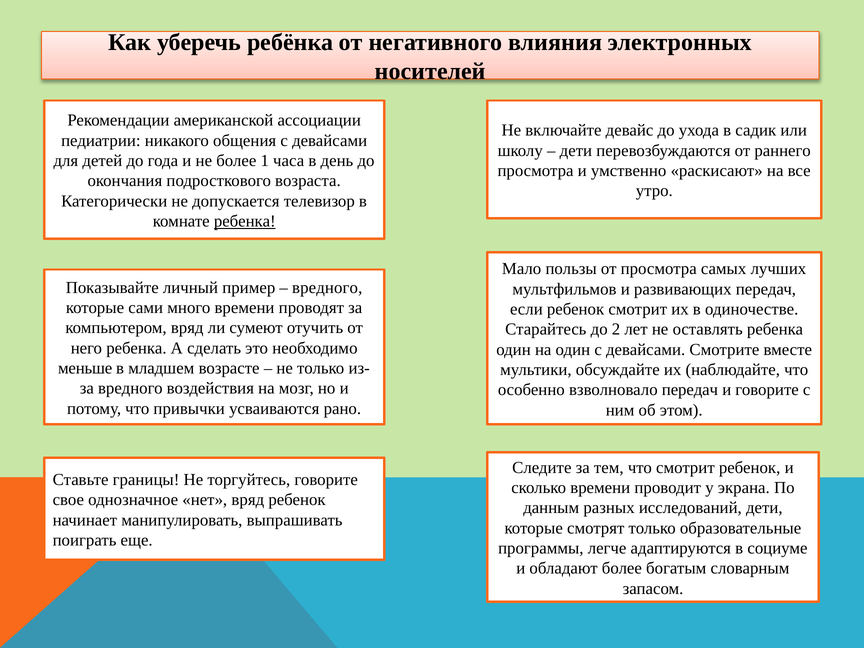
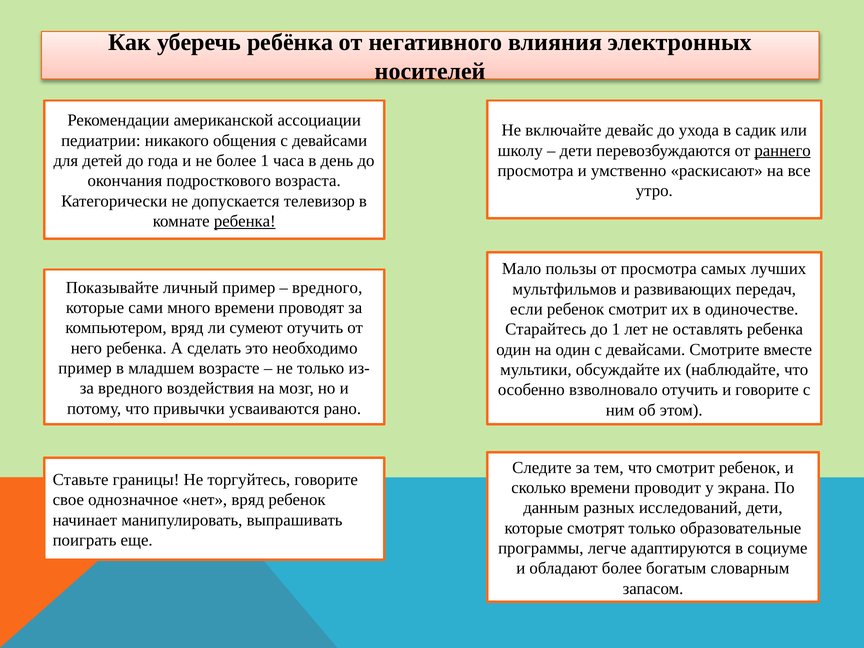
раннего underline: none -> present
до 2: 2 -> 1
меньше at (85, 368): меньше -> пример
взволновало передач: передач -> отучить
